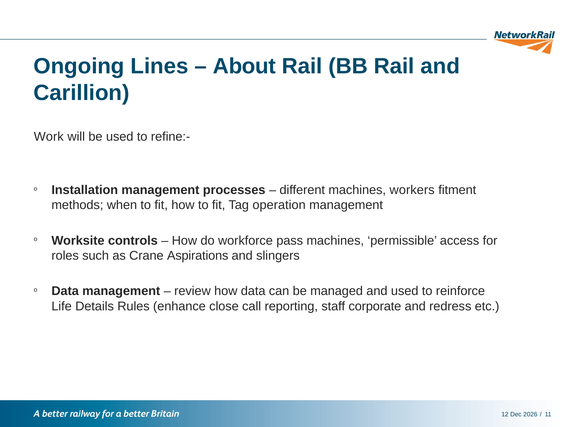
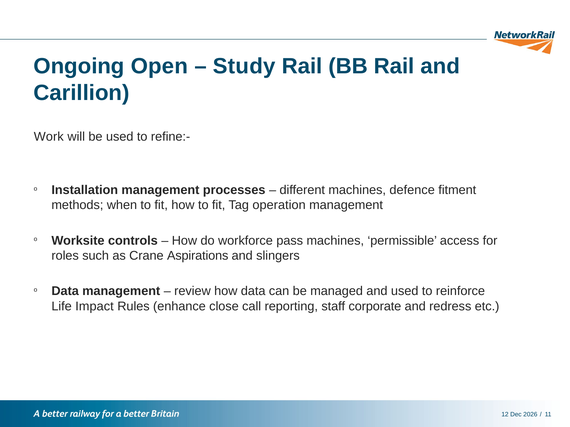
Lines: Lines -> Open
About: About -> Study
workers: workers -> defence
Details: Details -> Impact
